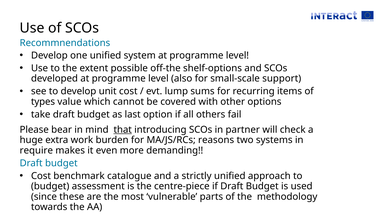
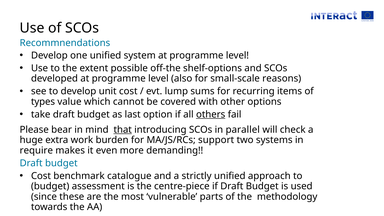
support: support -> reasons
others underline: none -> present
partner: partner -> parallel
reasons: reasons -> support
